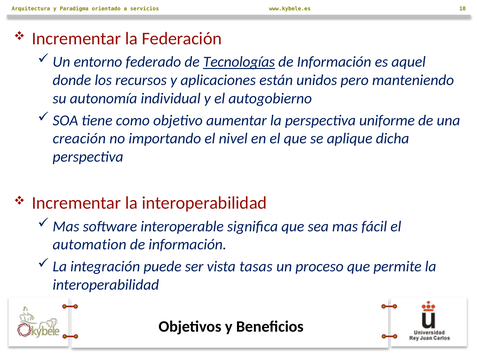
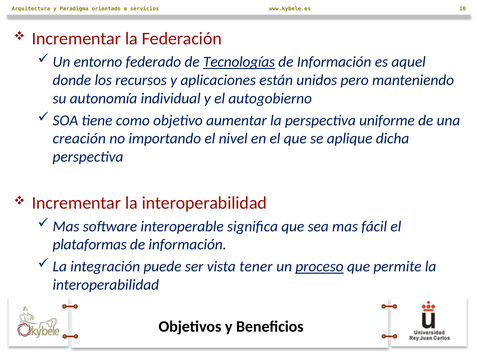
automation: automation -> plataformas
tasas: tasas -> tener
proceso underline: none -> present
